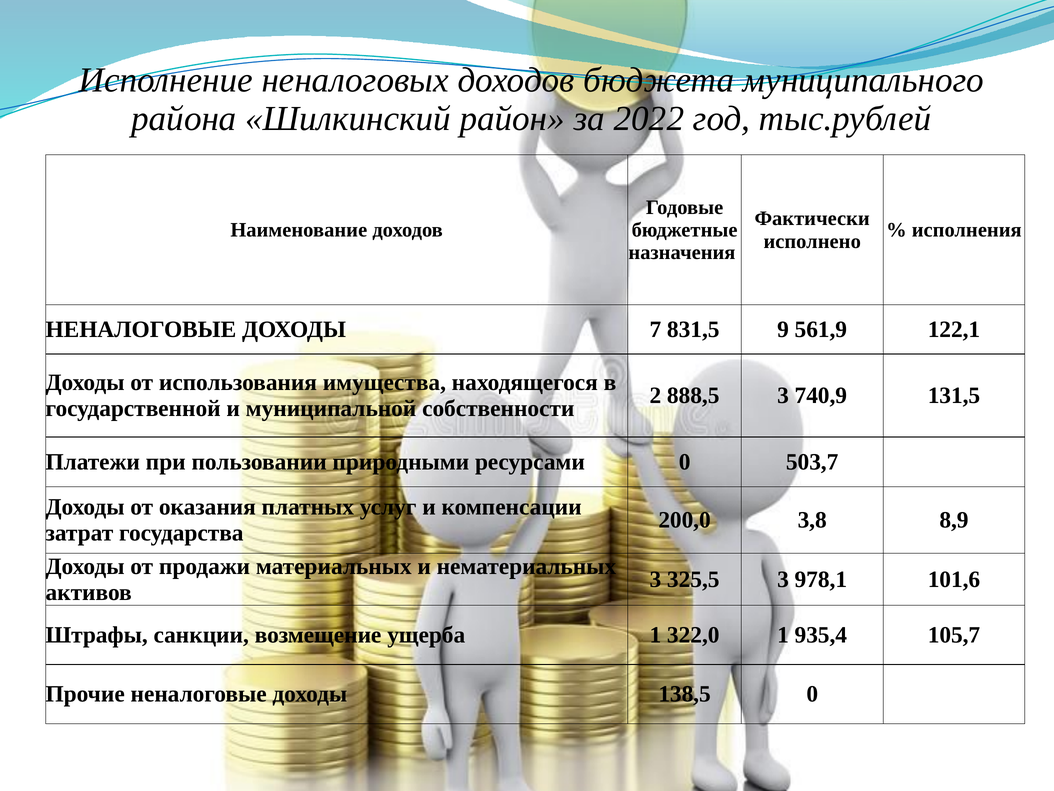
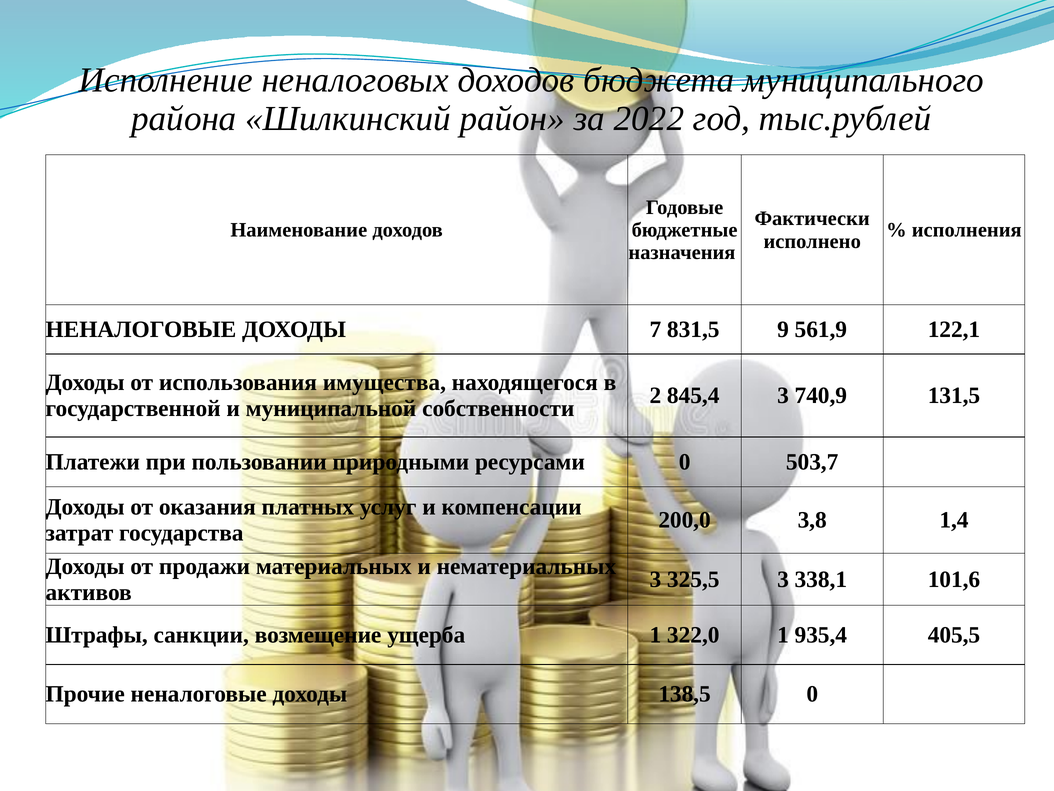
888,5: 888,5 -> 845,4
8,9: 8,9 -> 1,4
978,1: 978,1 -> 338,1
105,7: 105,7 -> 405,5
